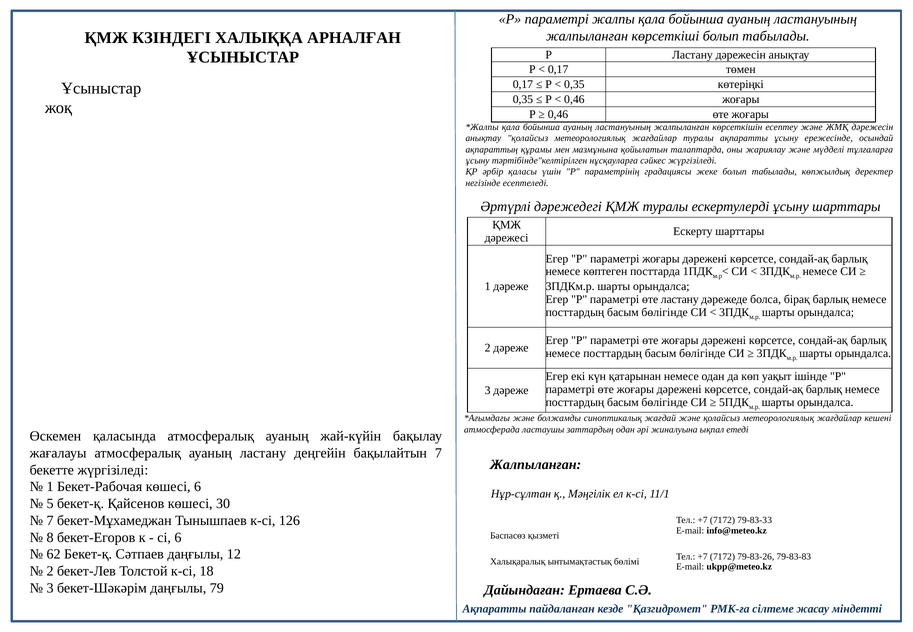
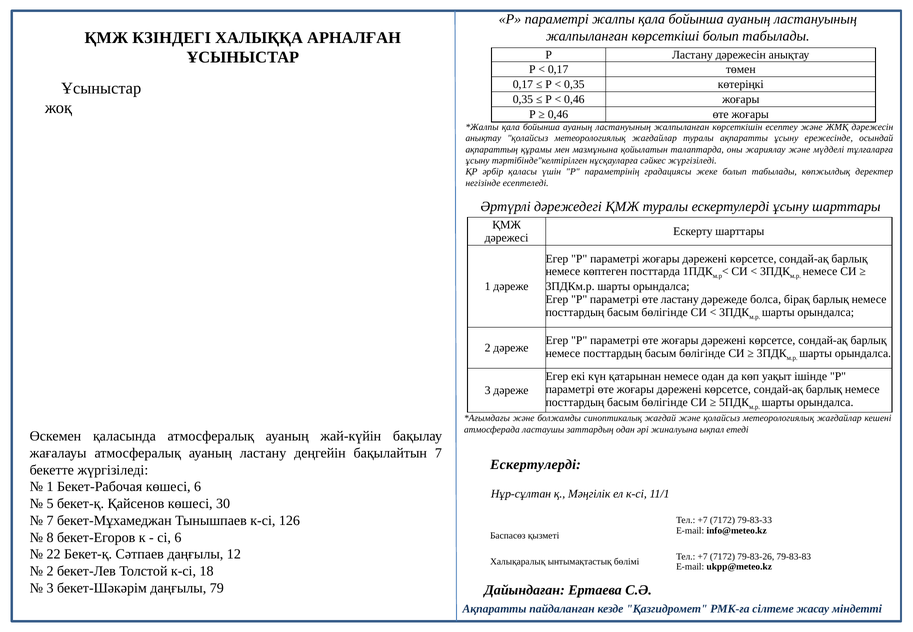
Жалпыланған at (536, 465): Жалпыланған -> Ескертулерді
62: 62 -> 22
